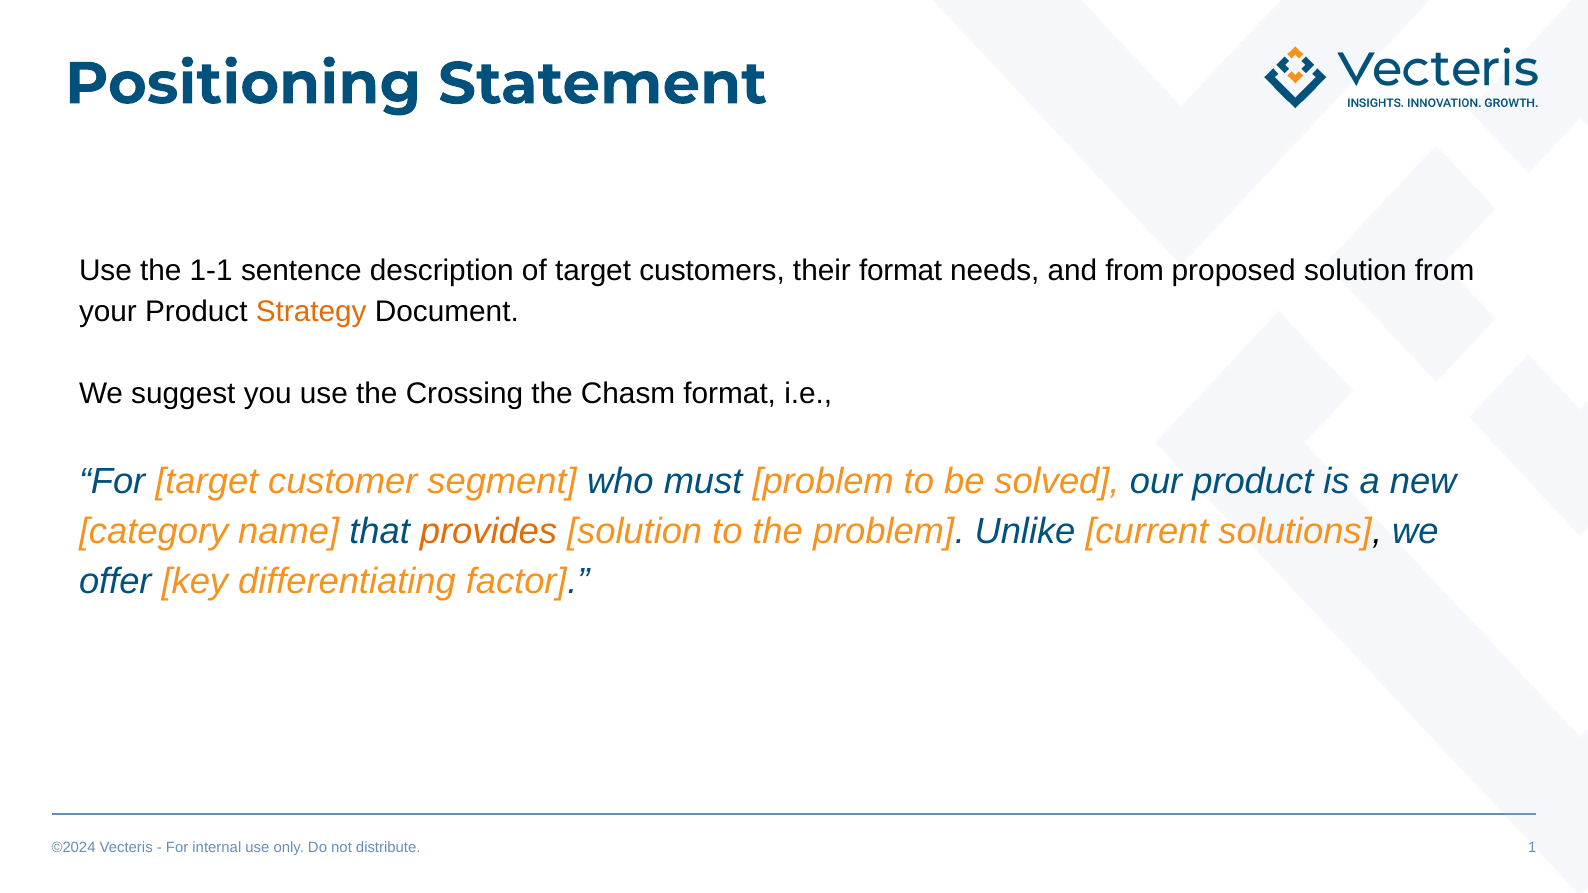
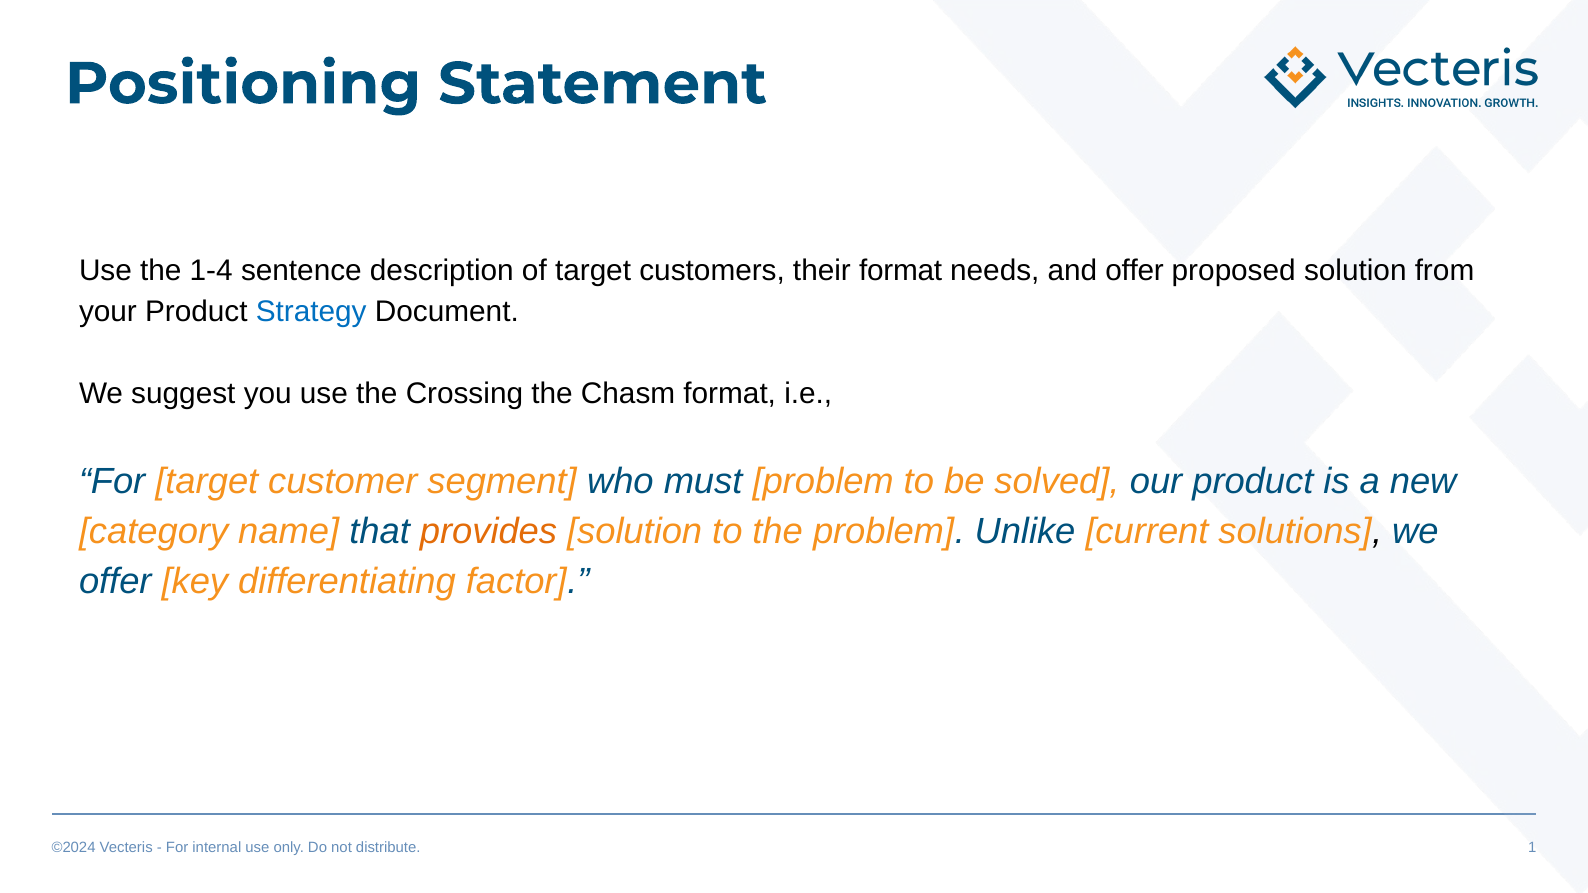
1-1: 1-1 -> 1-4
and from: from -> offer
Strategy colour: orange -> blue
